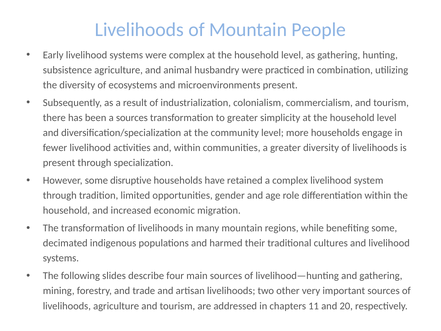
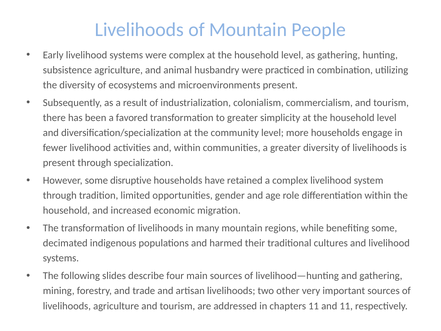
a sources: sources -> favored
and 20: 20 -> 11
